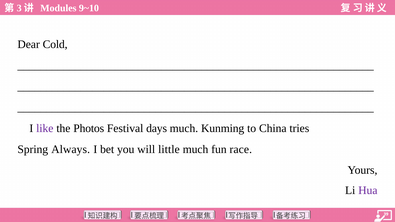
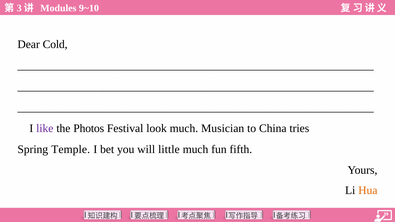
days: days -> look
Kunming: Kunming -> Musician
Always: Always -> Temple
race: race -> fifth
Hua colour: purple -> orange
